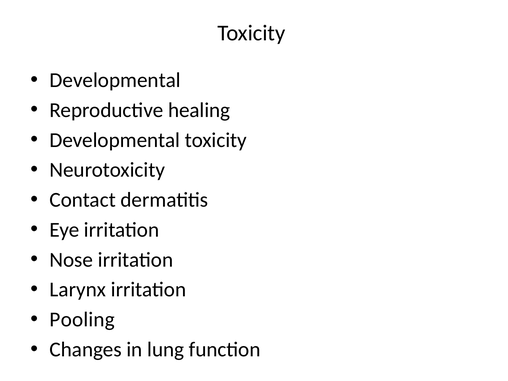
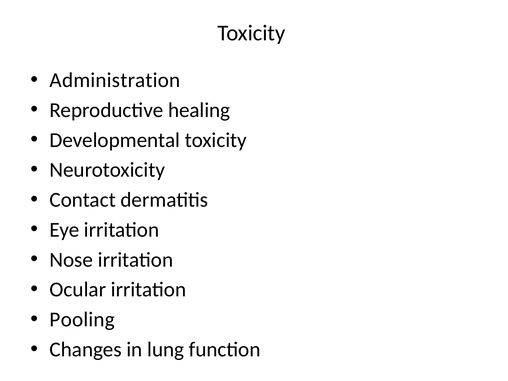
Developmental at (115, 80): Developmental -> Administration
Larynx: Larynx -> Ocular
